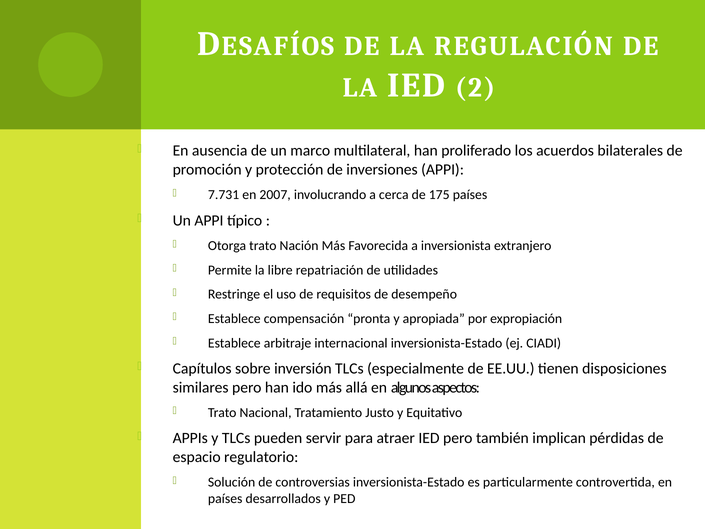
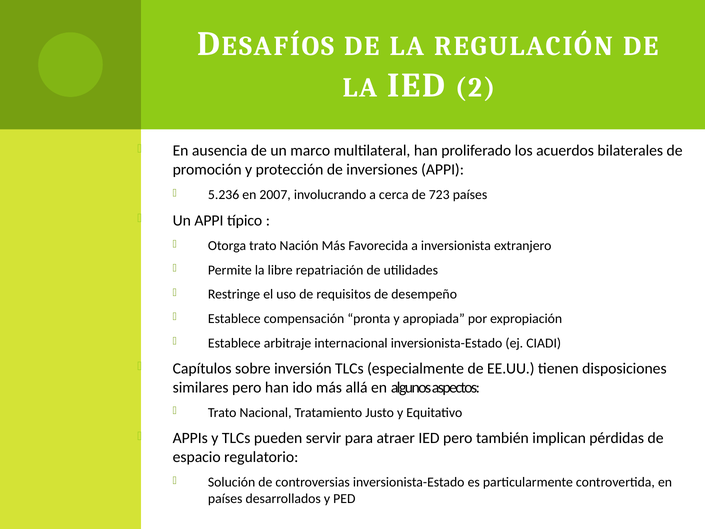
7.731: 7.731 -> 5.236
175: 175 -> 723
